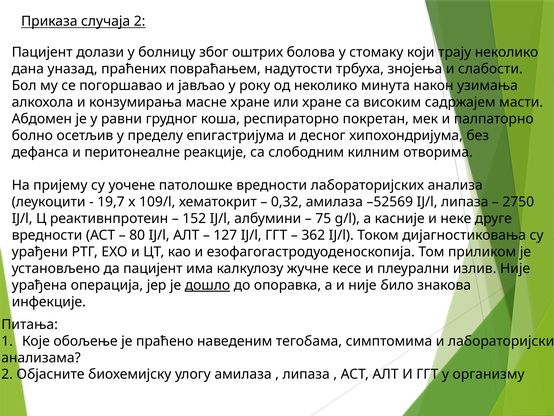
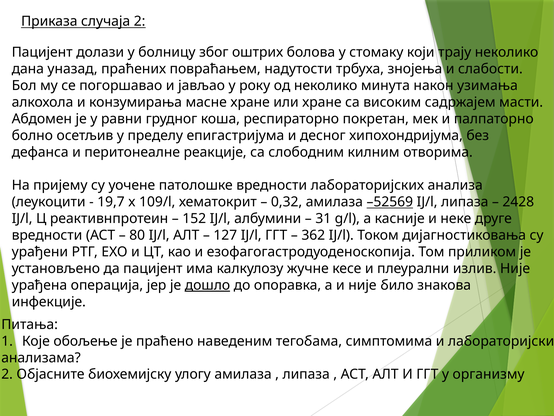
–52569 underline: none -> present
2750: 2750 -> 2428
75: 75 -> 31
